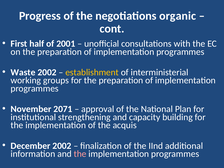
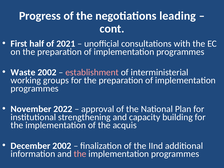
organic: organic -> leading
2001: 2001 -> 2021
establishment colour: yellow -> pink
2071: 2071 -> 2022
